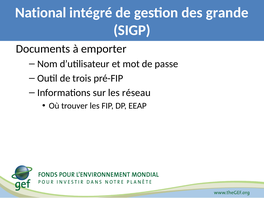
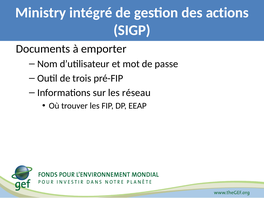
National: National -> Ministry
grande: grande -> actions
